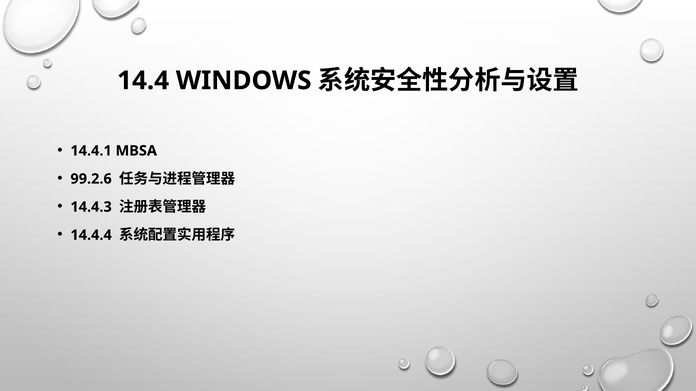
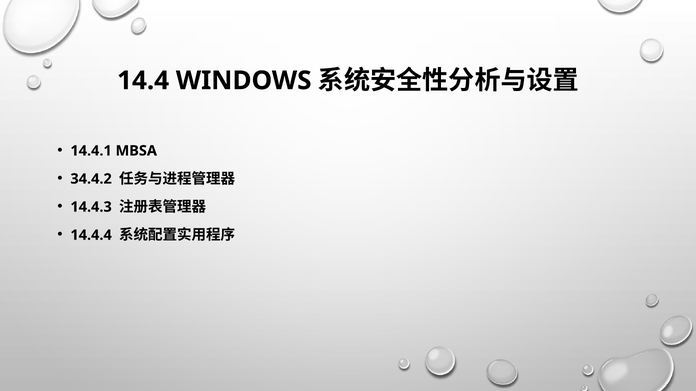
99.2.6: 99.2.6 -> 34.4.2
